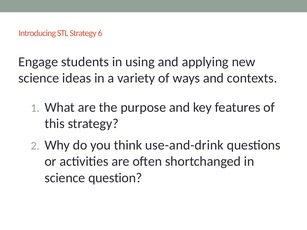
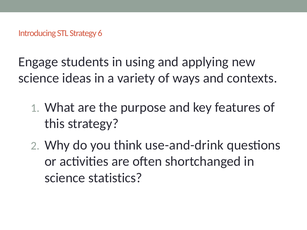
question: question -> statistics
